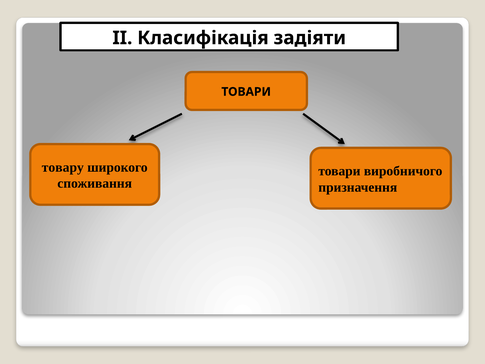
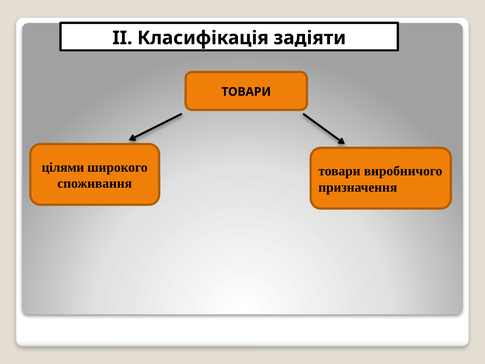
товару: товару -> цілями
